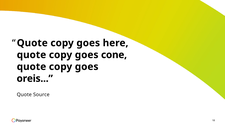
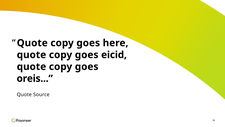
cone: cone -> eicid
